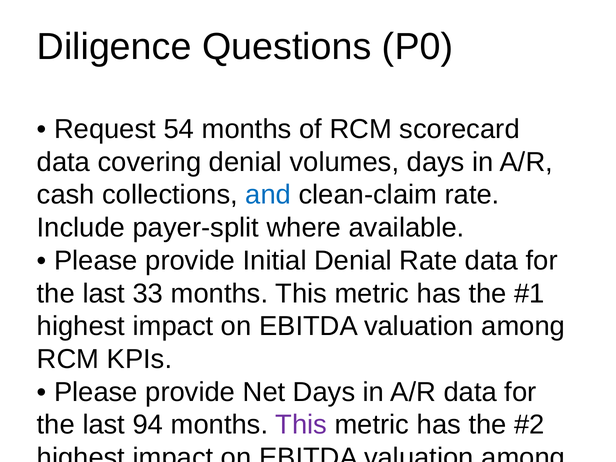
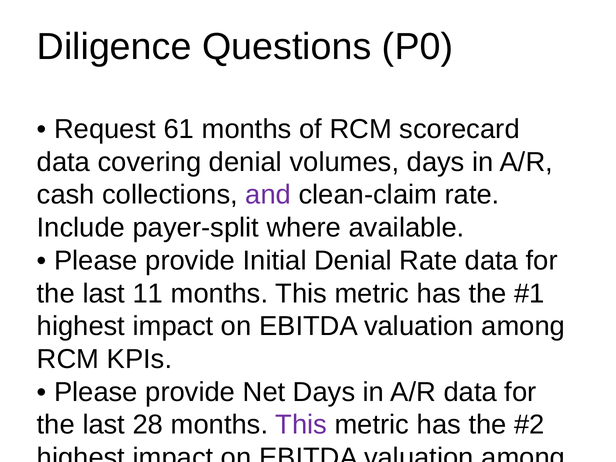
54: 54 -> 61
and colour: blue -> purple
33: 33 -> 11
94: 94 -> 28
